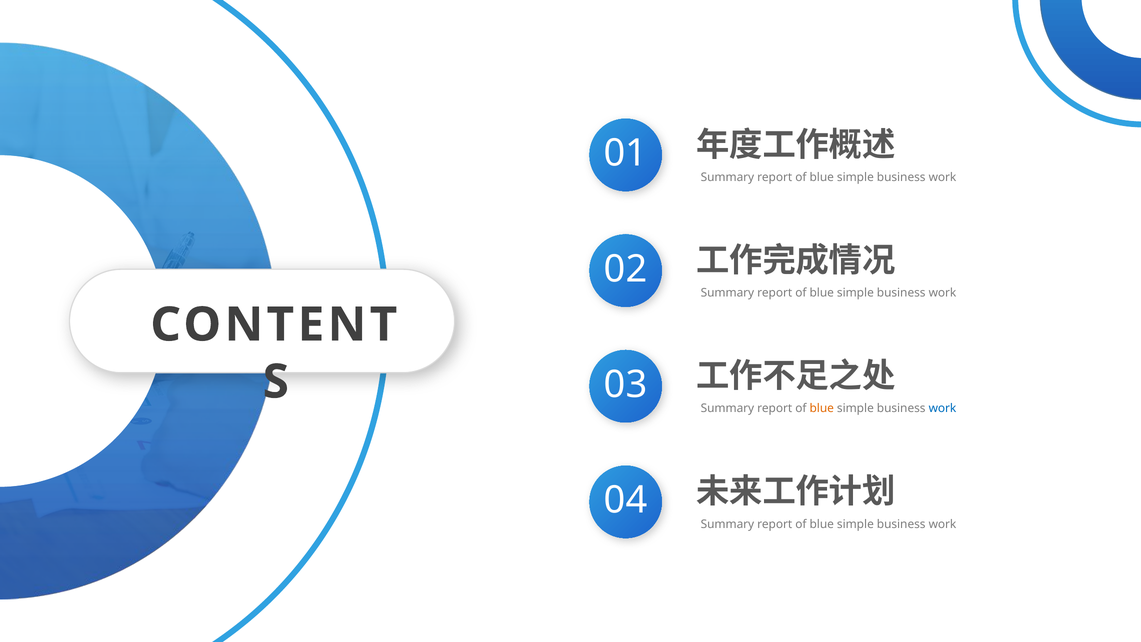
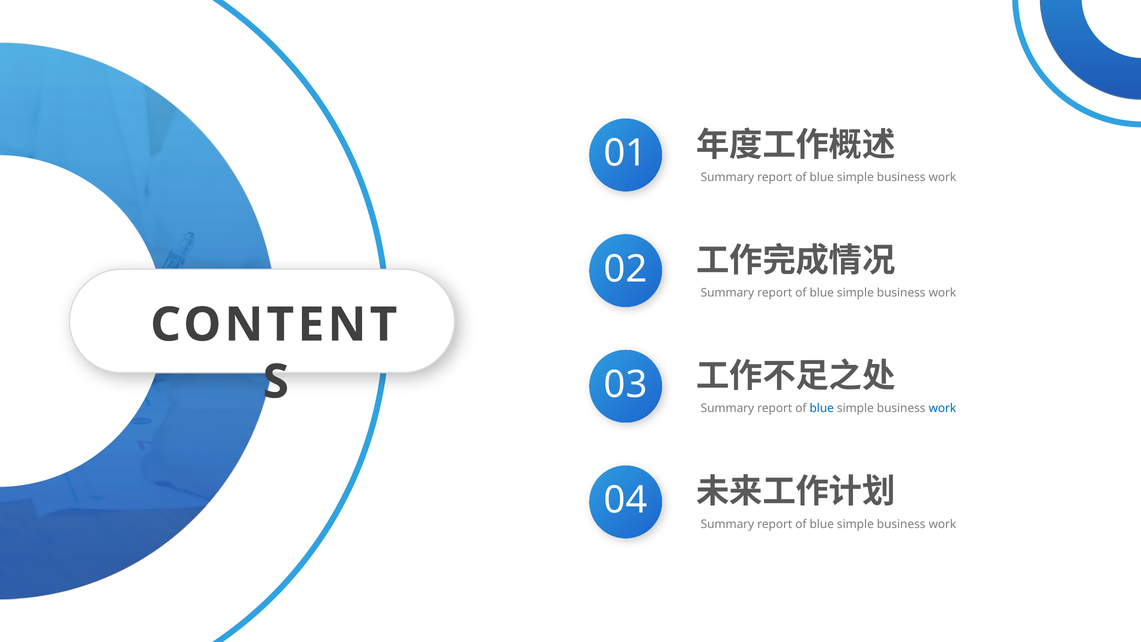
blue at (822, 408) colour: orange -> blue
